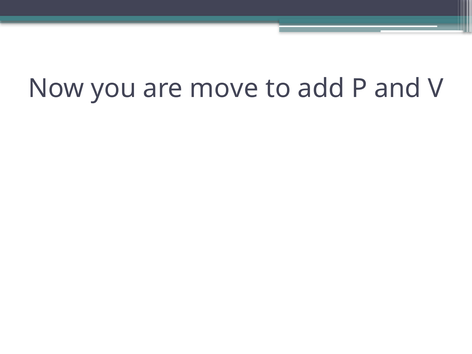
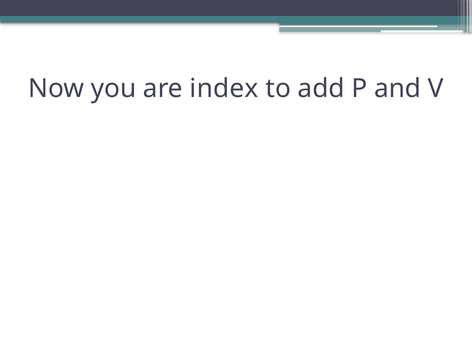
move: move -> index
